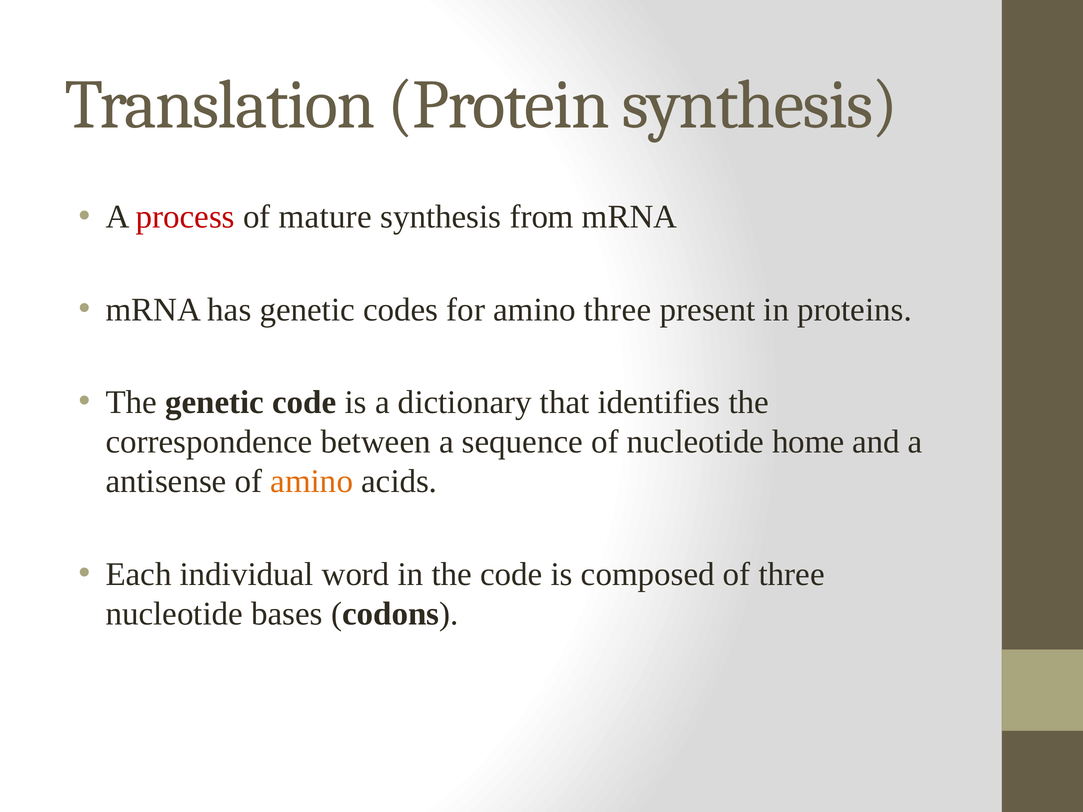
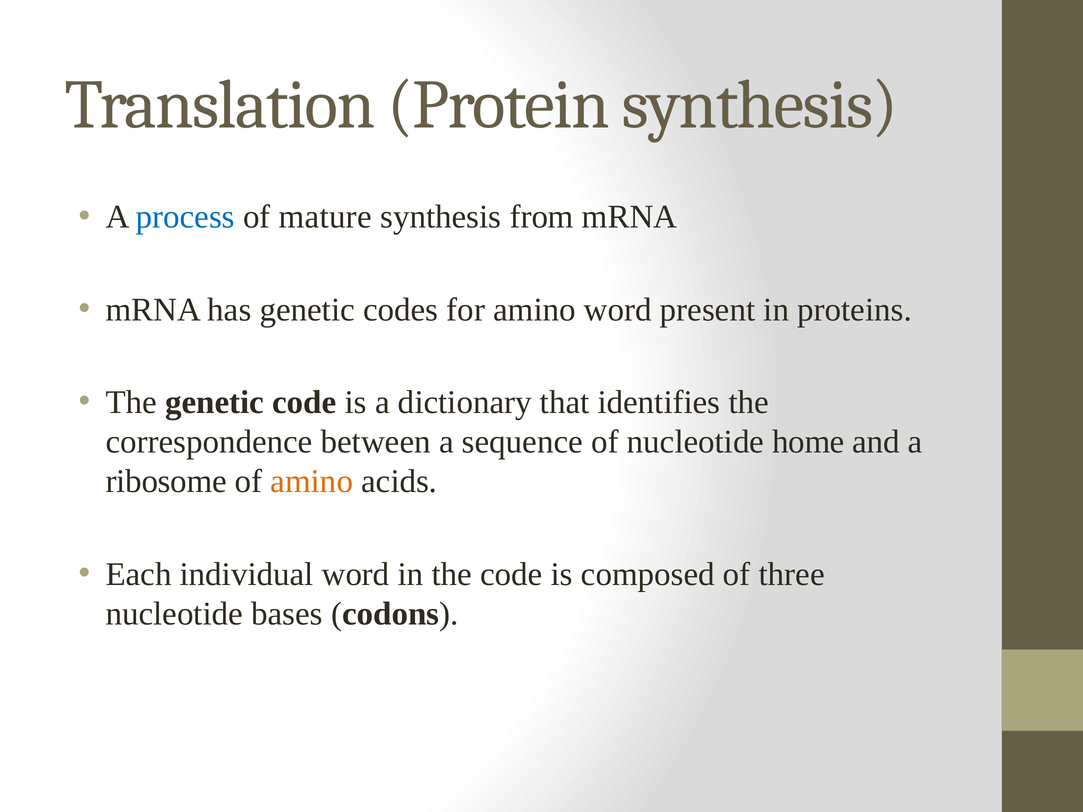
process colour: red -> blue
amino three: three -> word
antisense: antisense -> ribosome
